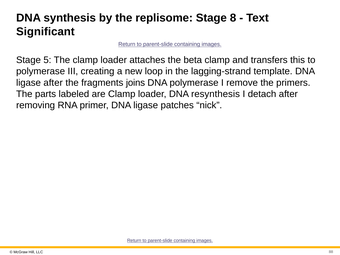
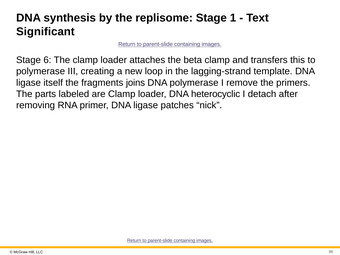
8: 8 -> 1
5: 5 -> 6
ligase after: after -> itself
resynthesis: resynthesis -> heterocyclic
